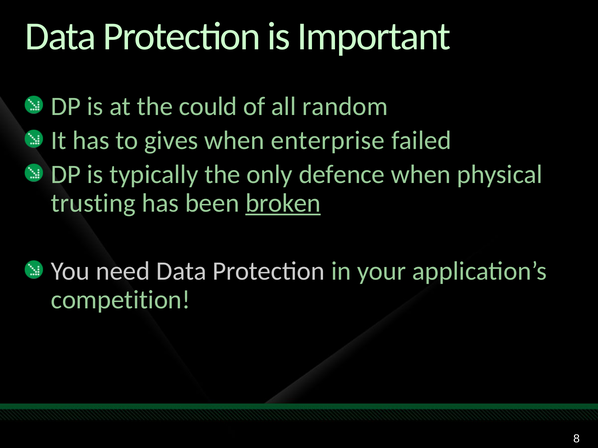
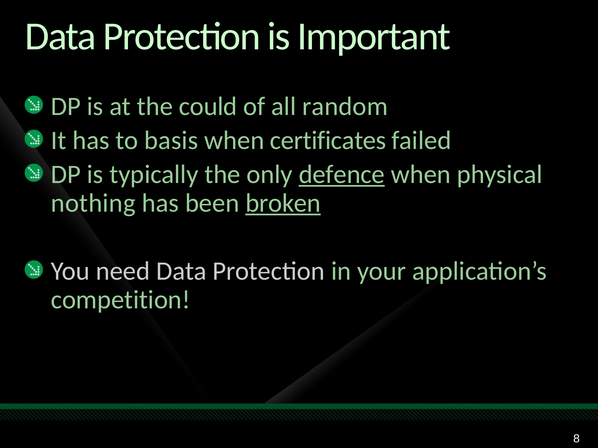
gives: gives -> basis
enterprise: enterprise -> certificates
defence underline: none -> present
trusting: trusting -> nothing
